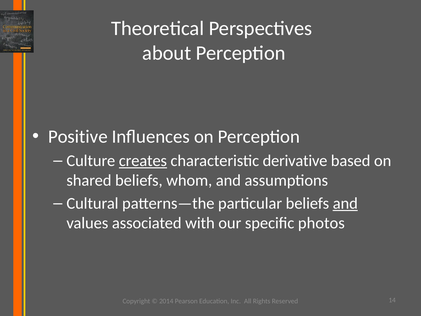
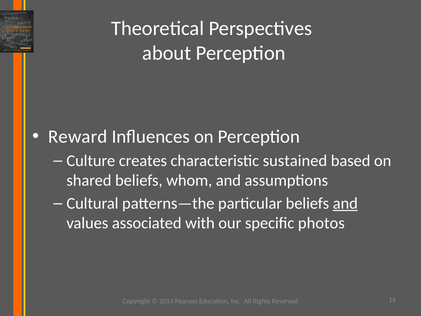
Positive: Positive -> Reward
creates underline: present -> none
derivative: derivative -> sustained
